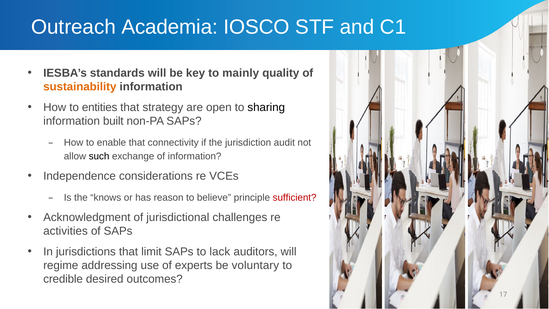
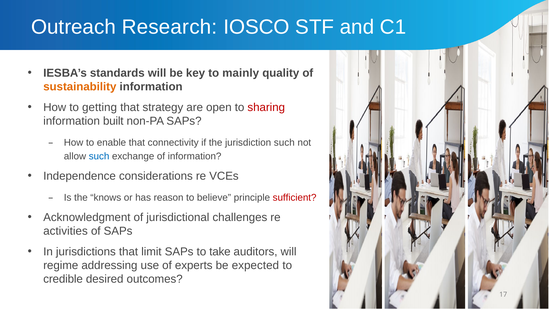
Academia: Academia -> Research
entities: entities -> getting
sharing colour: black -> red
jurisdiction audit: audit -> such
such at (99, 156) colour: black -> blue
lack: lack -> take
voluntary: voluntary -> expected
